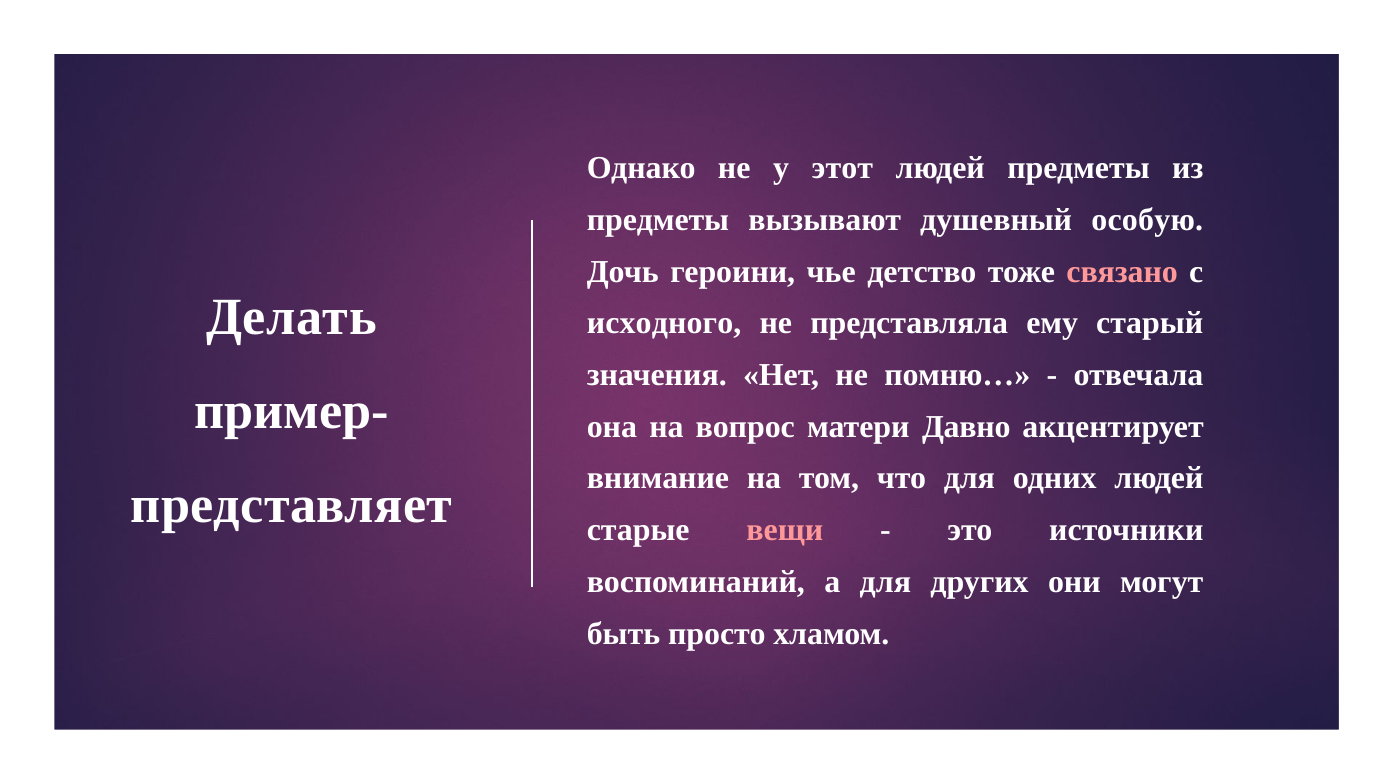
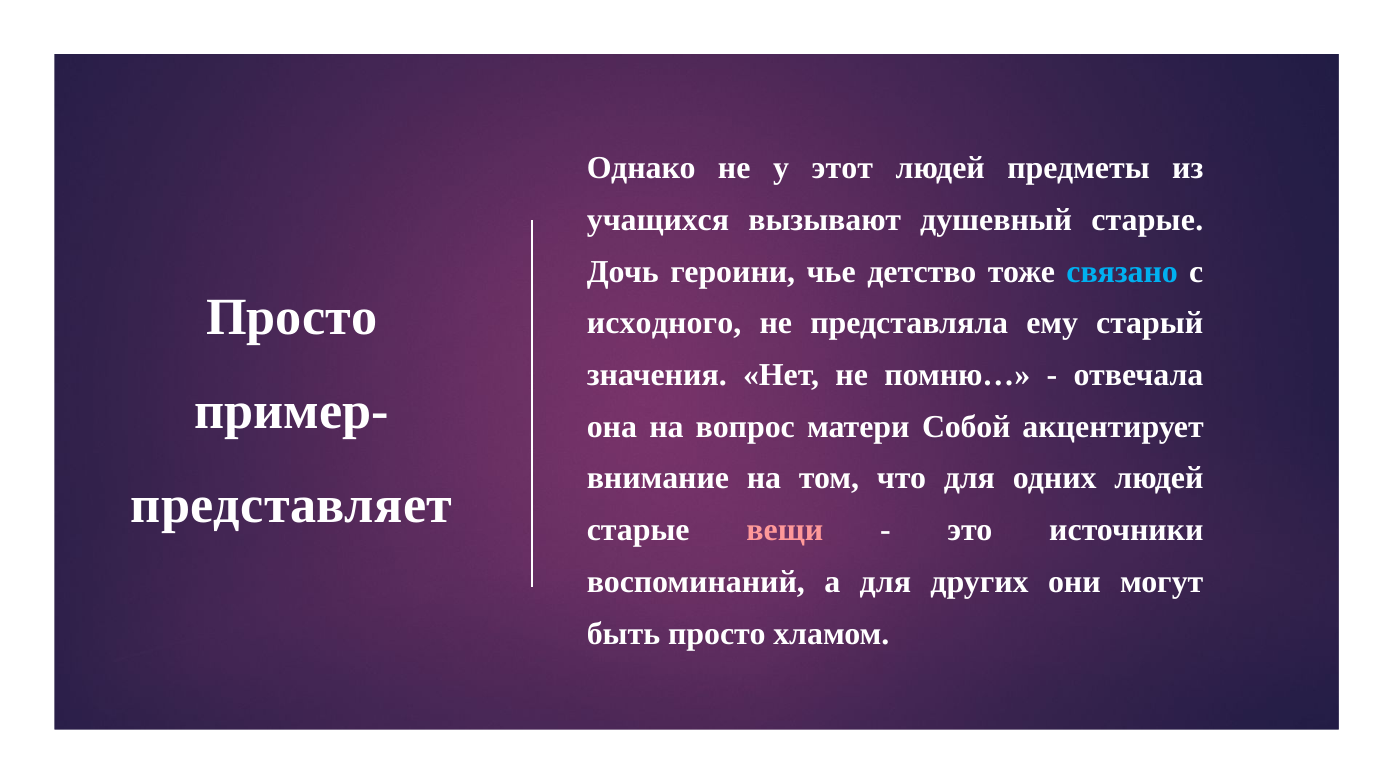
предметы at (658, 220): предметы -> учащихся
душевный особую: особую -> старые
связано colour: pink -> light blue
Делать at (291, 317): Делать -> Просто
Давно: Давно -> Собой
